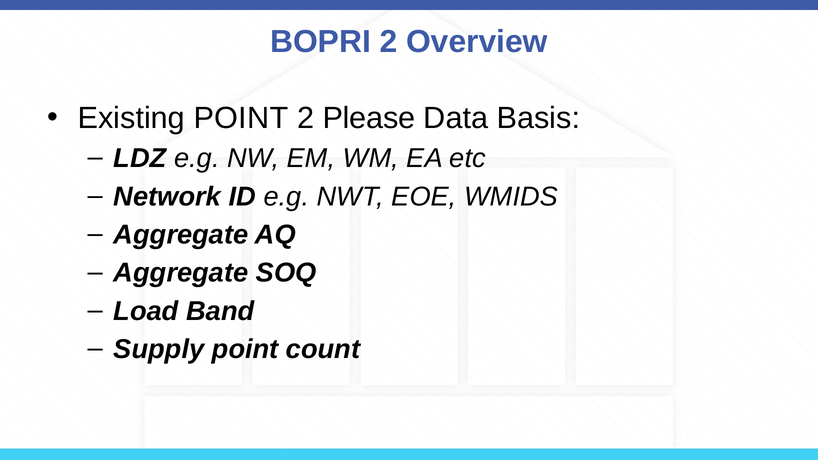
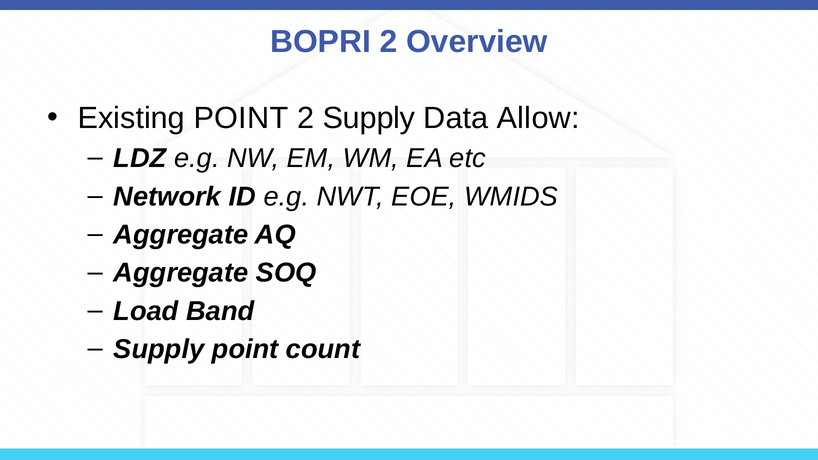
2 Please: Please -> Supply
Basis: Basis -> Allow
